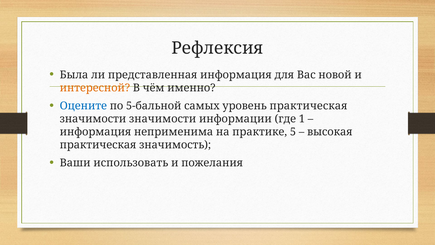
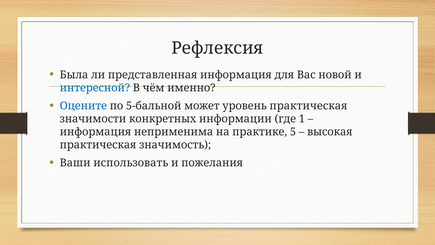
интересной colour: orange -> blue
самых: самых -> может
значимости значимости: значимости -> конкретных
